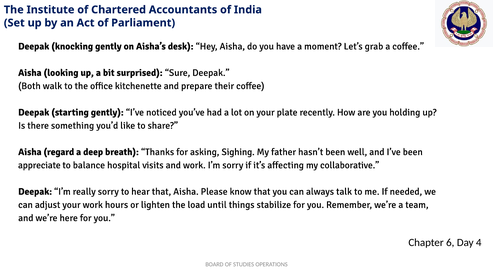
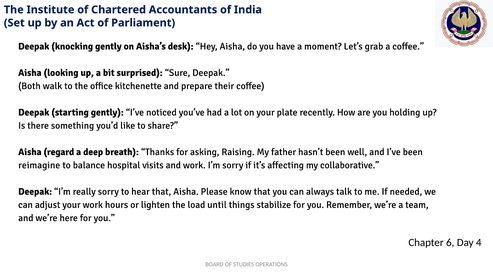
Sighing: Sighing -> Raising
appreciate: appreciate -> reimagine
